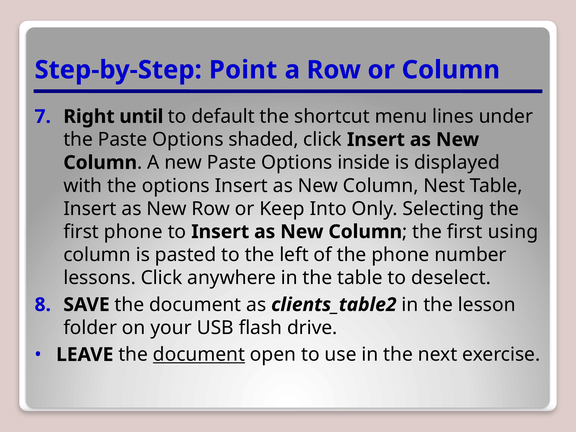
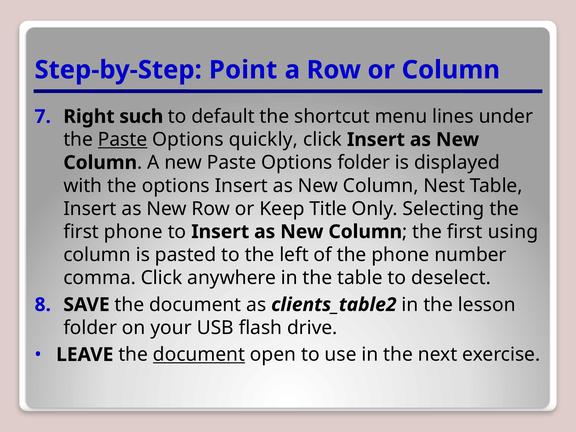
until: until -> such
Paste at (123, 140) underline: none -> present
shaded: shaded -> quickly
Options inside: inside -> folder
Into: Into -> Title
lessons: lessons -> comma
